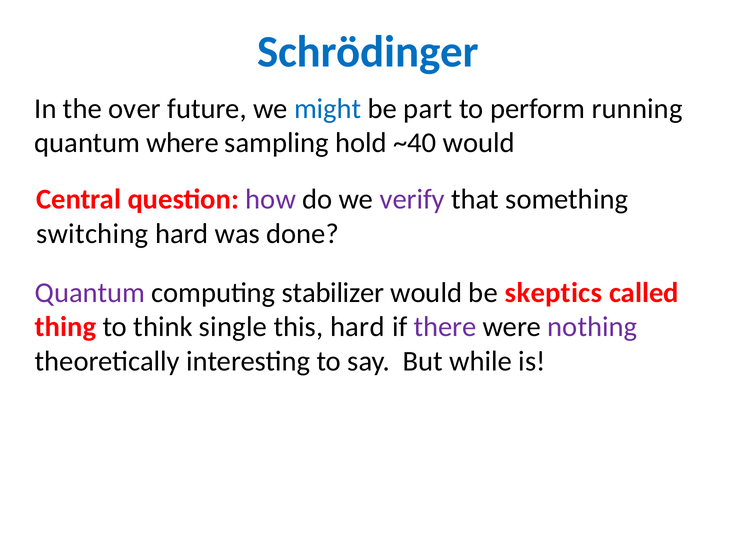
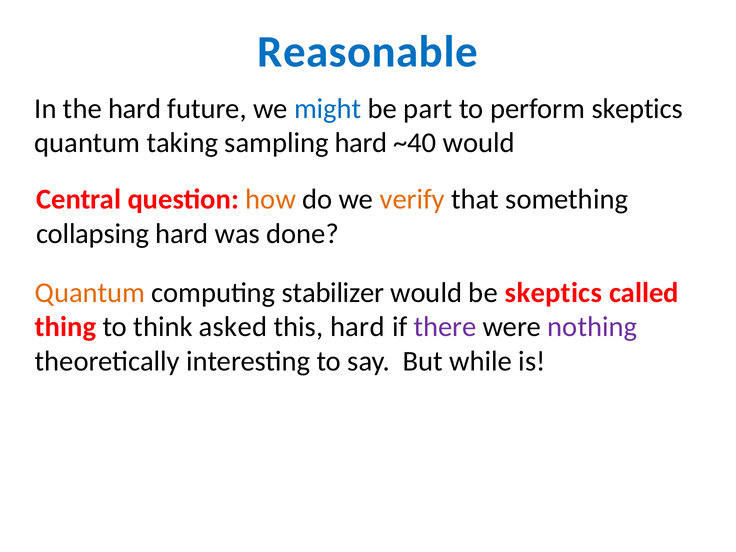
Schrödinger: Schrödinger -> Reasonable
the over: over -> hard
perform running: running -> skeptics
where: where -> taking
sampling hold: hold -> hard
how colour: purple -> orange
verify colour: purple -> orange
switching: switching -> collapsing
Quantum at (90, 293) colour: purple -> orange
single: single -> asked
